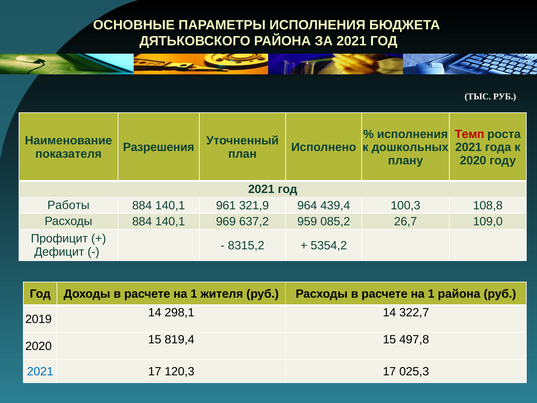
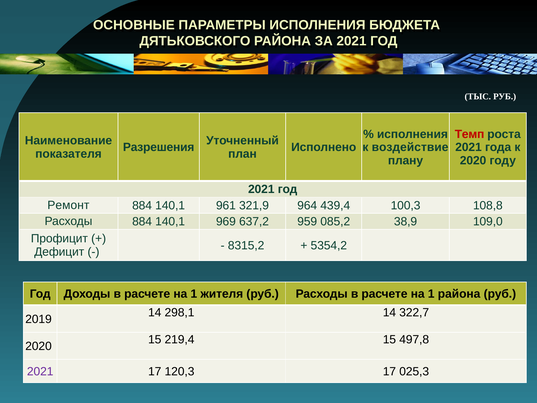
дошкольных: дошкольных -> воздействие
Работы: Работы -> Ремонт
26,7: 26,7 -> 38,9
819,4: 819,4 -> 219,4
2021 at (40, 371) colour: blue -> purple
